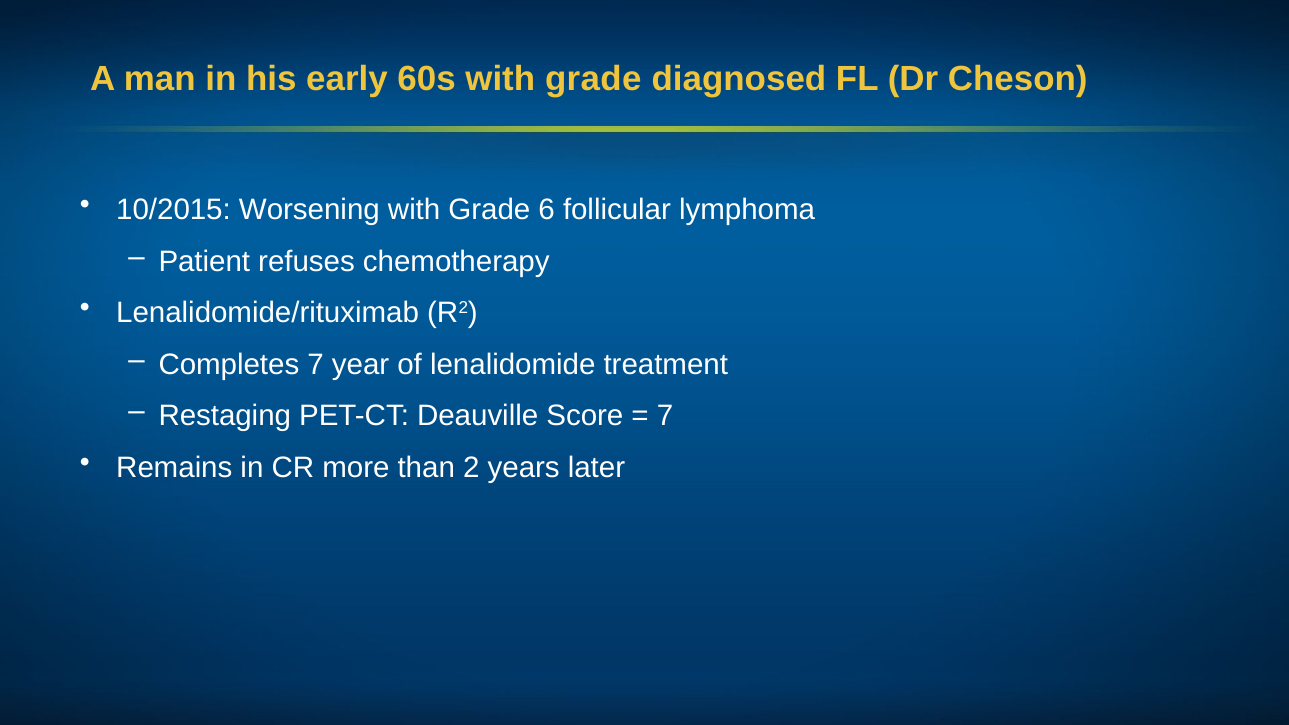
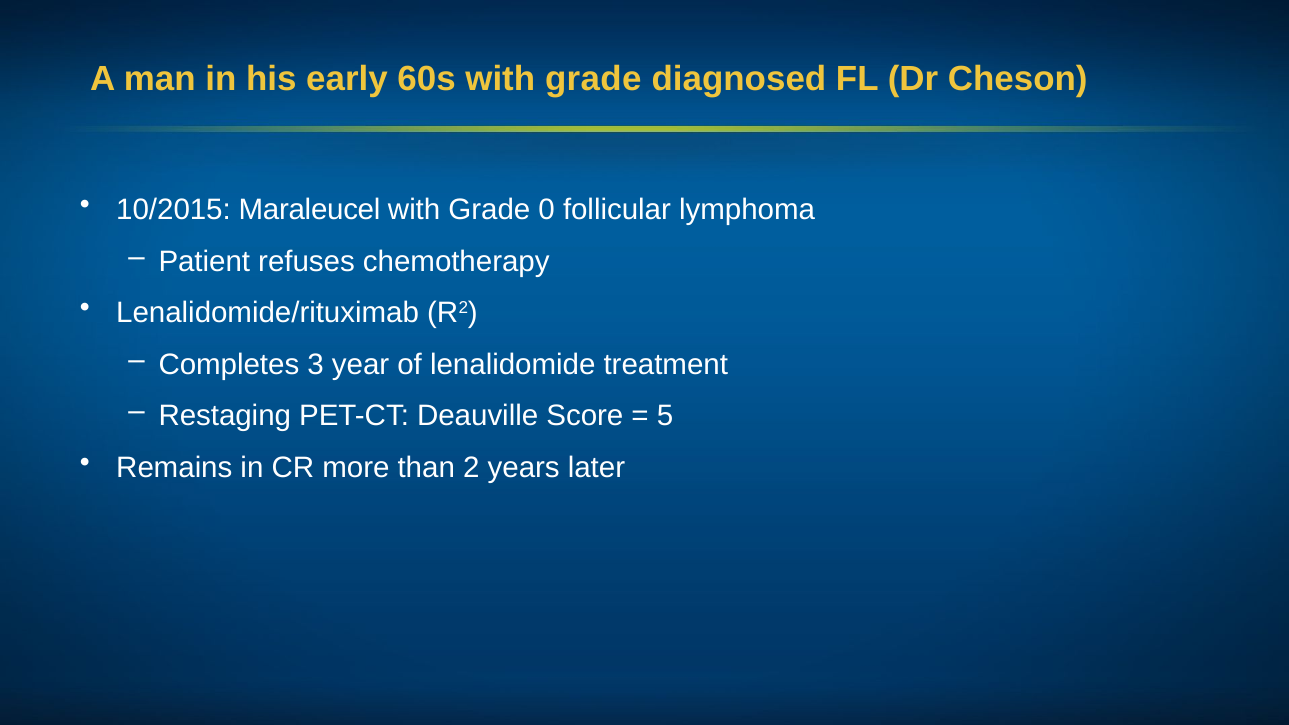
Worsening: Worsening -> Maraleucel
6: 6 -> 0
Completes 7: 7 -> 3
7 at (665, 416): 7 -> 5
